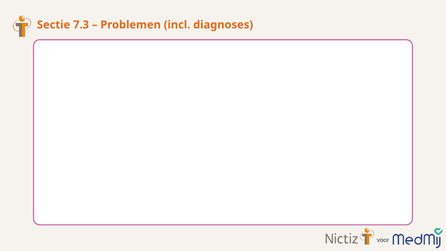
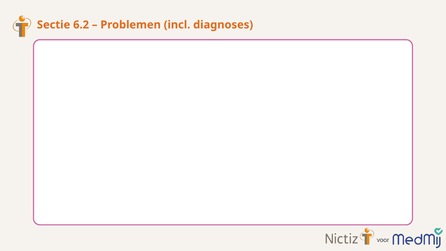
7.3: 7.3 -> 6.2
